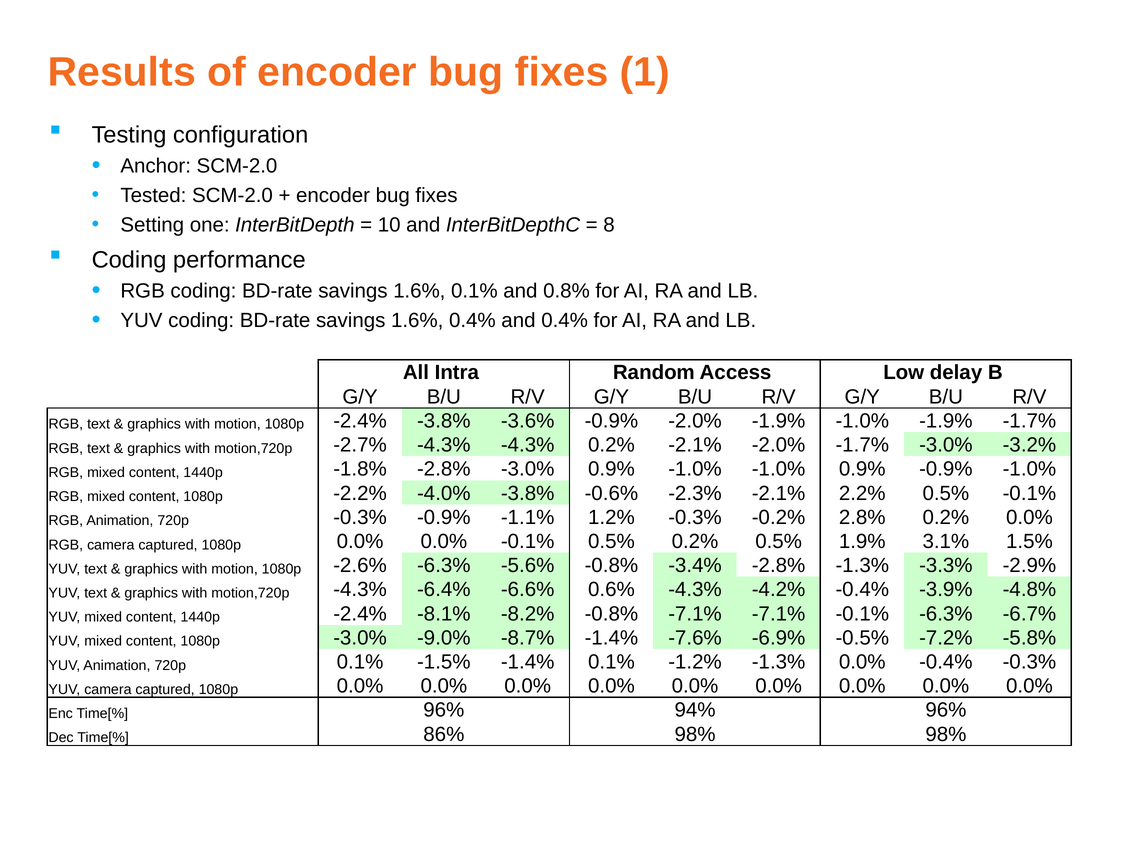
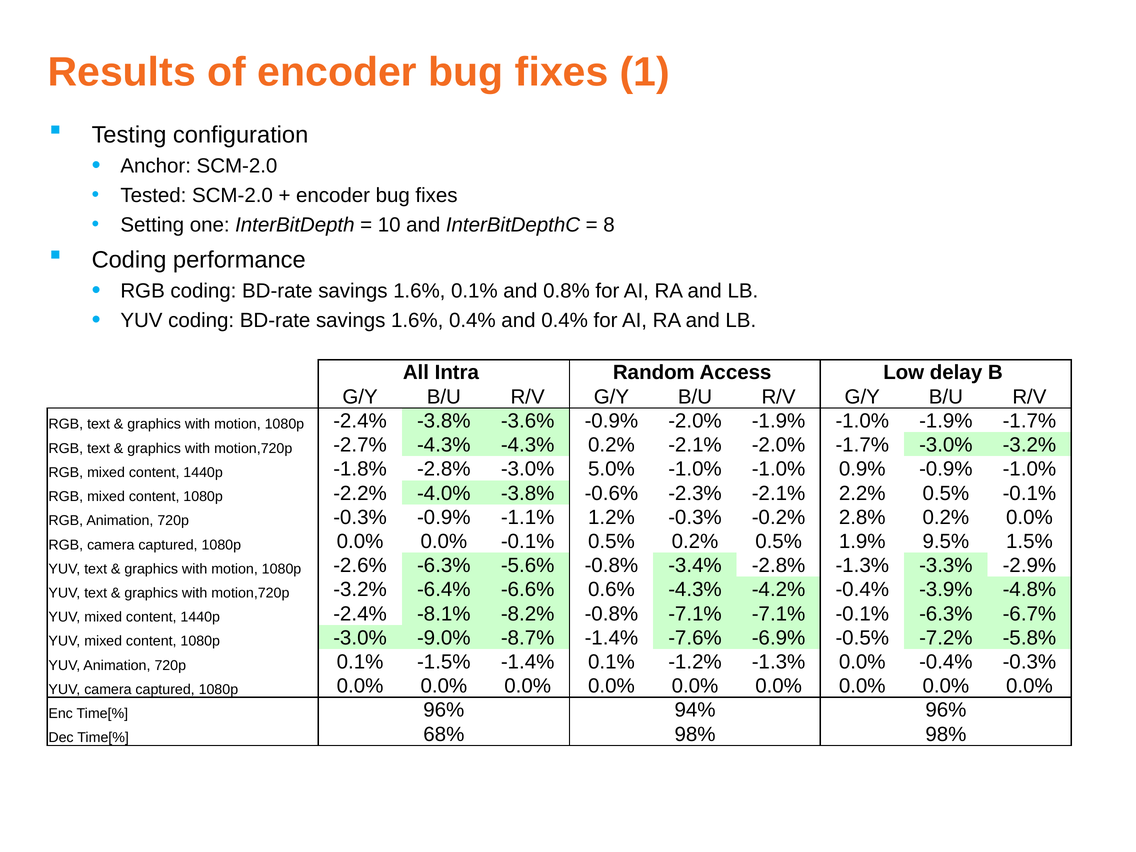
0.9% at (611, 469): 0.9% -> 5.0%
3.1%: 3.1% -> 9.5%
motion,720p -4.3%: -4.3% -> -3.2%
86%: 86% -> 68%
